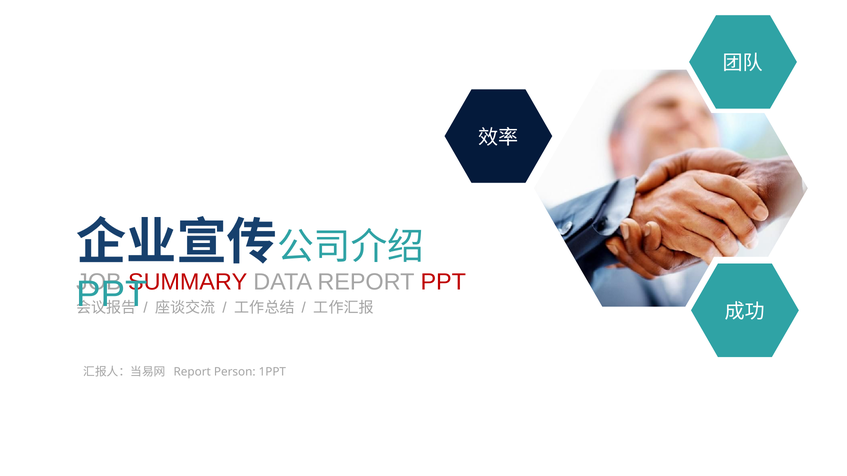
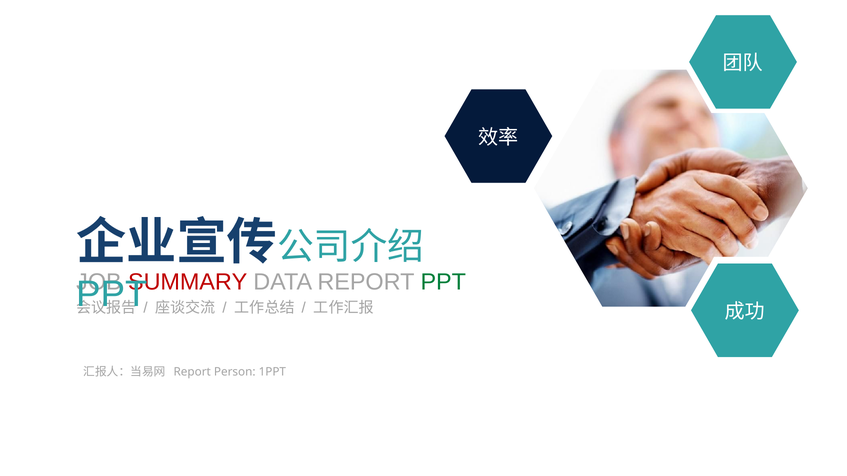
PPT at (443, 282) colour: red -> green
